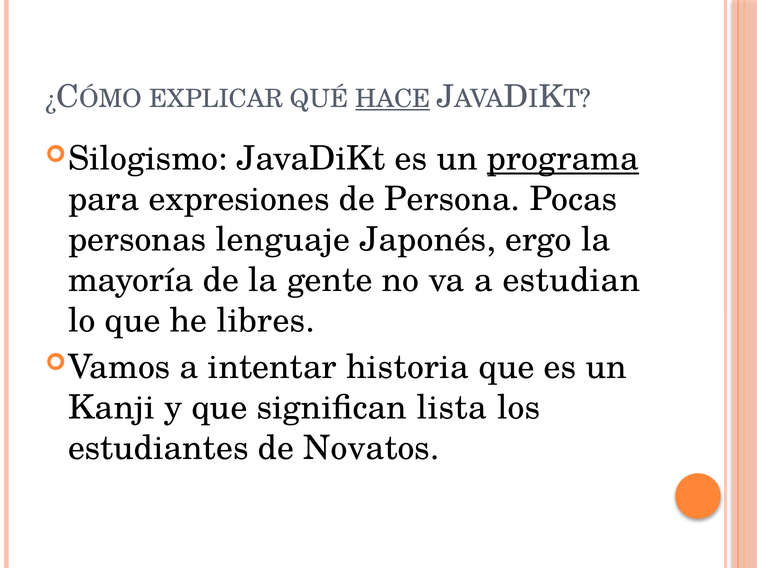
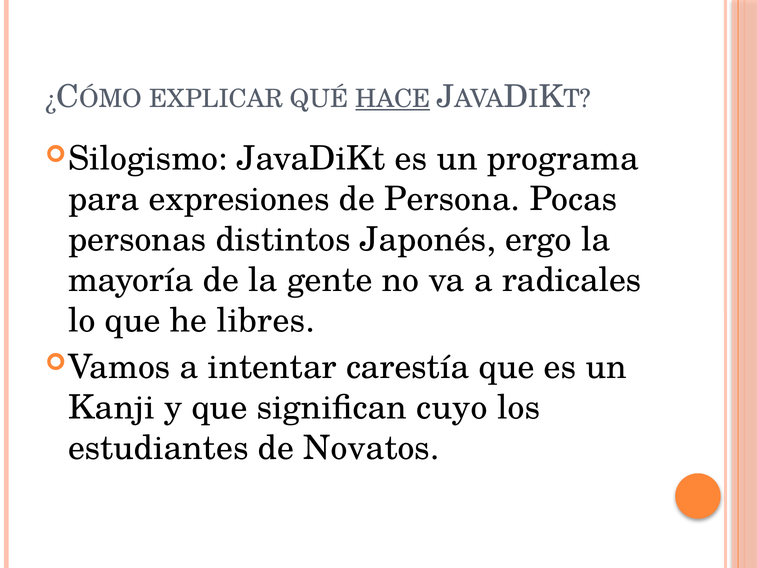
programa underline: present -> none
lenguaje: lenguaje -> distintos
estudian: estudian -> radicales
historia: historia -> carestía
lista: lista -> cuyo
